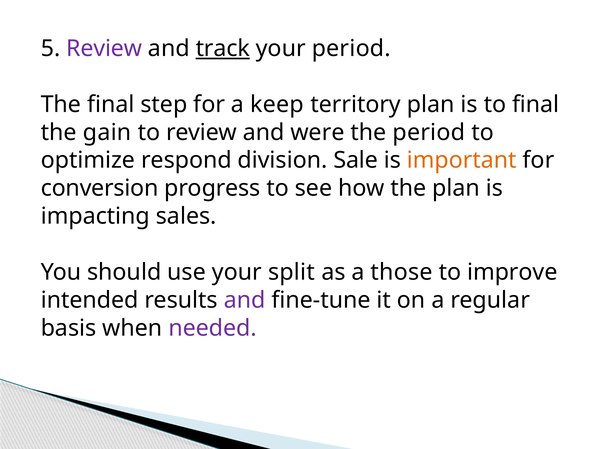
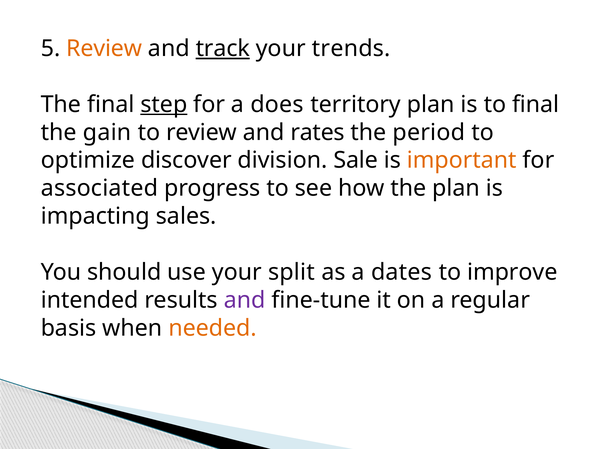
Review at (104, 48) colour: purple -> orange
your period: period -> trends
step underline: none -> present
keep: keep -> does
were: were -> rates
respond: respond -> discover
conversion: conversion -> associated
those: those -> dates
needed colour: purple -> orange
